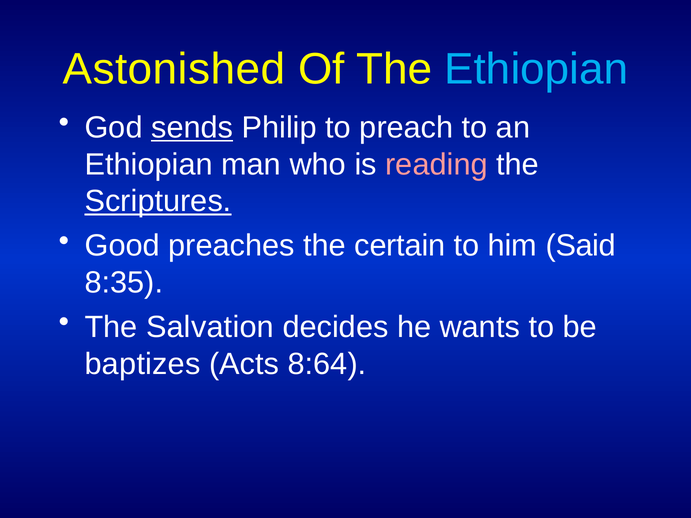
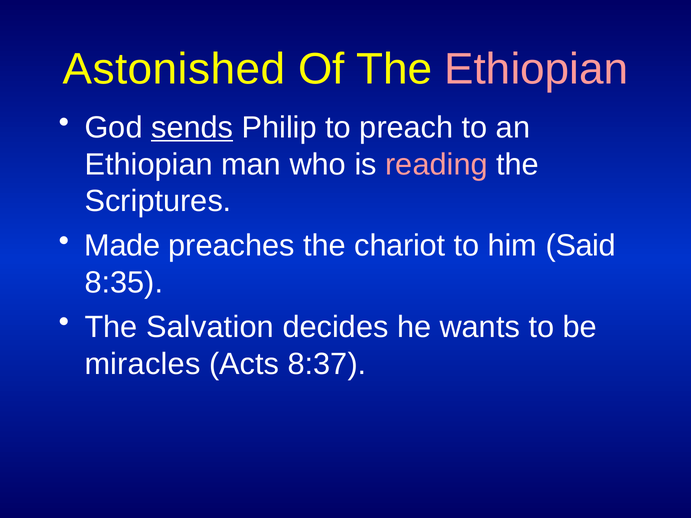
Ethiopian at (536, 69) colour: light blue -> pink
Scriptures underline: present -> none
Good: Good -> Made
certain: certain -> chariot
baptizes: baptizes -> miracles
8:64: 8:64 -> 8:37
